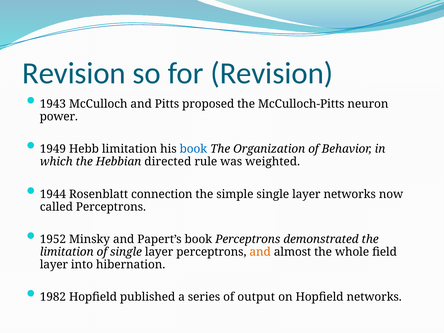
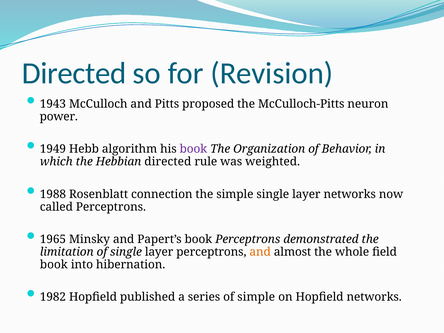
Revision at (74, 73): Revision -> Directed
Hebb limitation: limitation -> algorithm
book at (193, 149) colour: blue -> purple
1944: 1944 -> 1988
1952: 1952 -> 1965
layer at (54, 265): layer -> book
of output: output -> simple
